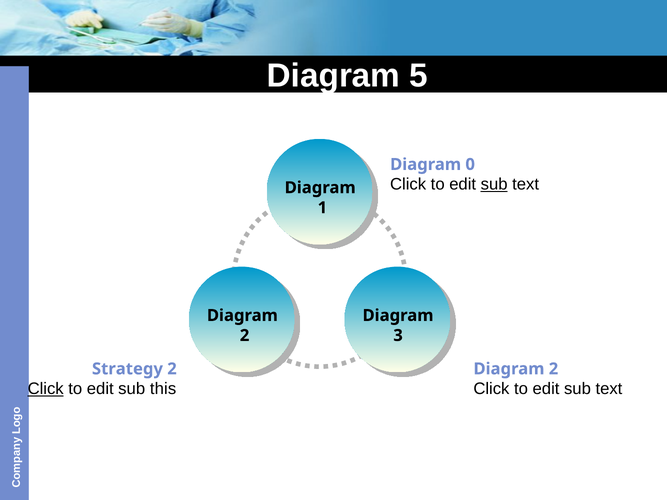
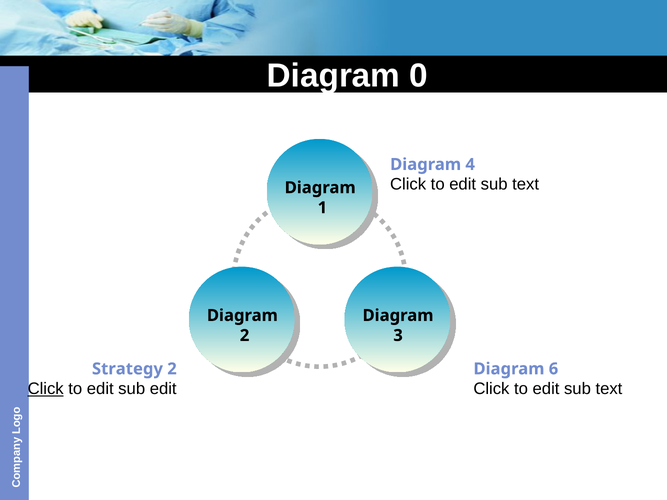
5: 5 -> 0
0: 0 -> 4
sub at (494, 185) underline: present -> none
2 at (554, 369): 2 -> 6
sub this: this -> edit
